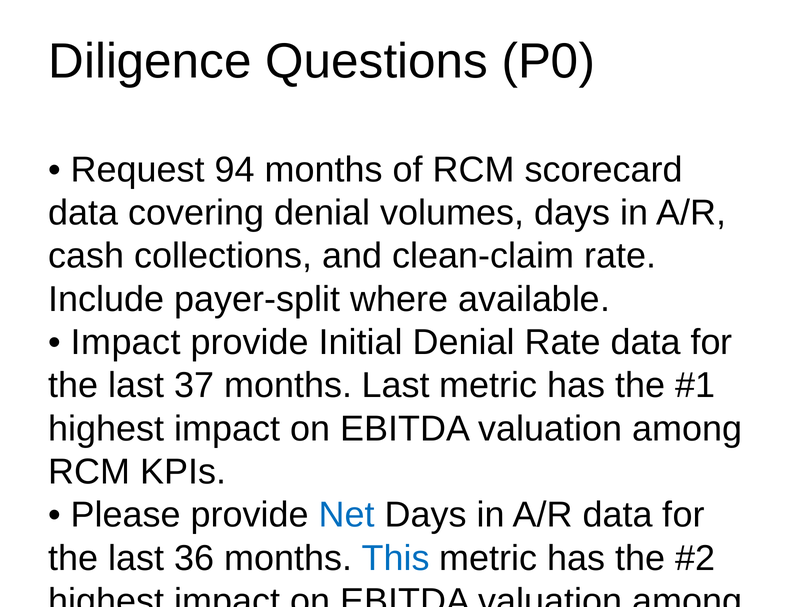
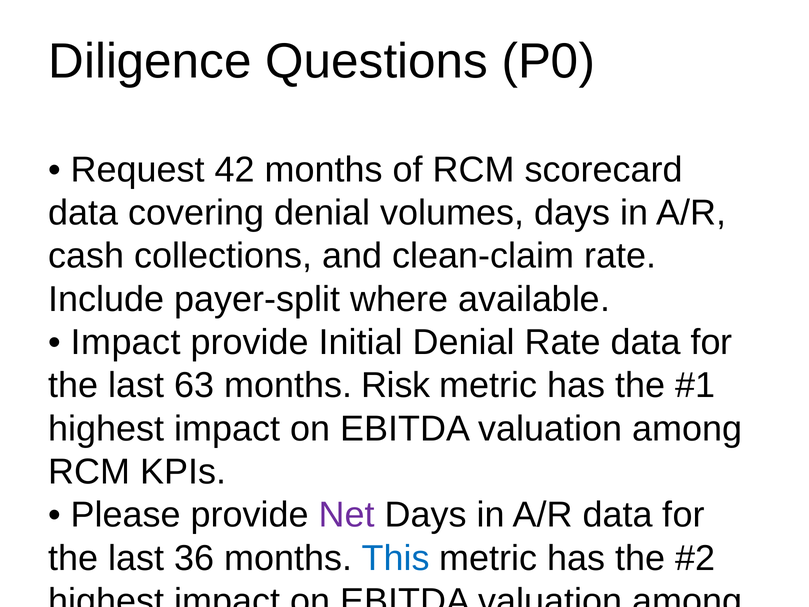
94: 94 -> 42
37: 37 -> 63
months Last: Last -> Risk
Net at (347, 515) colour: blue -> purple
